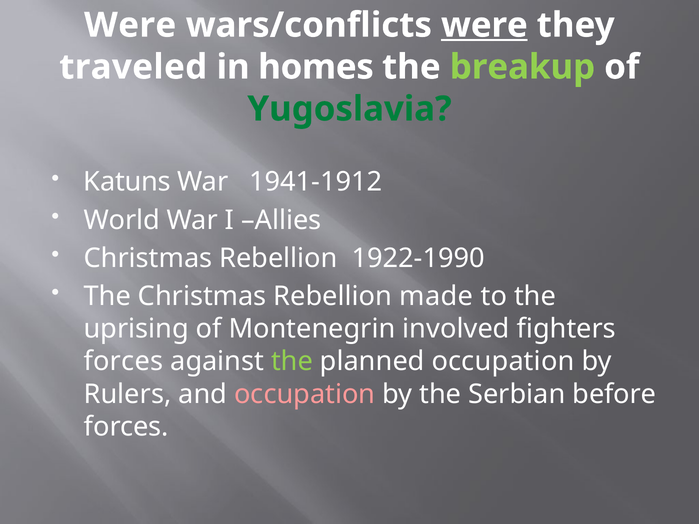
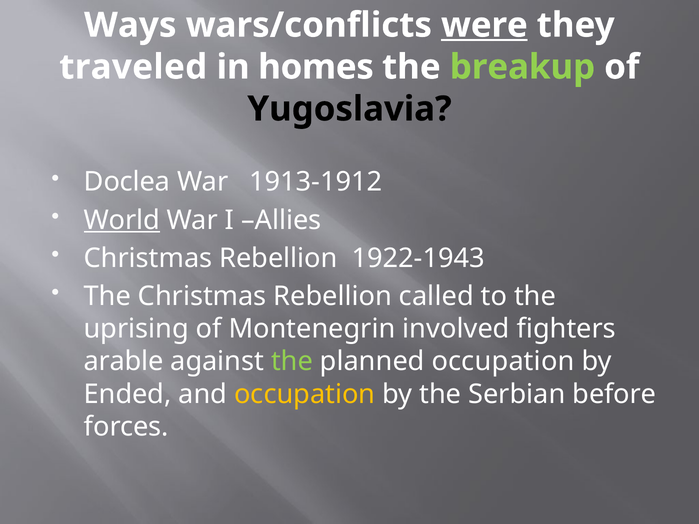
Were at (130, 25): Were -> Ways
Yugoslavia colour: green -> black
Katuns: Katuns -> Doclea
1941-1912: 1941-1912 -> 1913-1912
World underline: none -> present
1922-1990: 1922-1990 -> 1922-1943
made: made -> called
forces at (123, 362): forces -> arable
Rulers: Rulers -> Ended
occupation at (305, 394) colour: pink -> yellow
